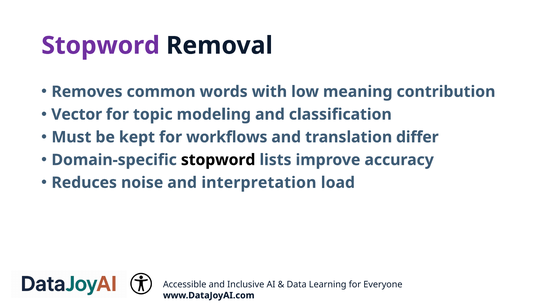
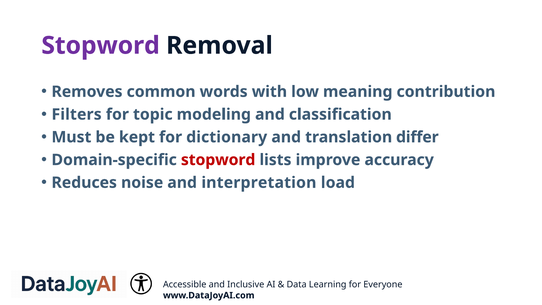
Vector: Vector -> Filters
workflows: workflows -> dictionary
stopword at (218, 160) colour: black -> red
